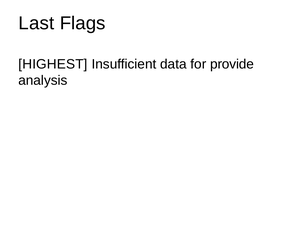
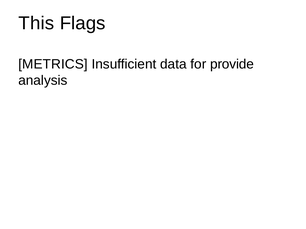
Last: Last -> This
HIGHEST: HIGHEST -> METRICS
